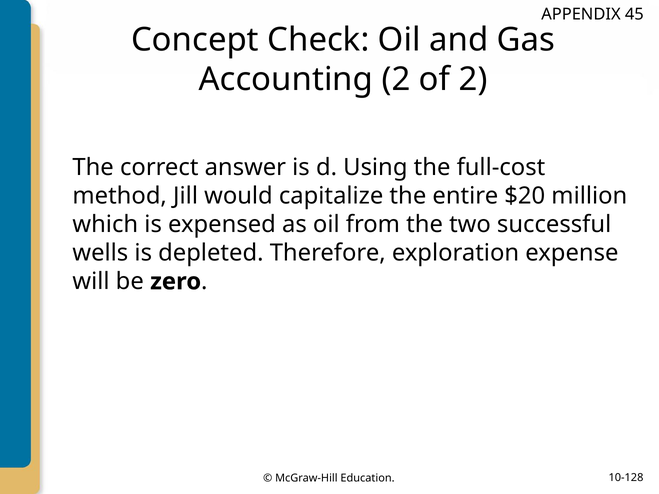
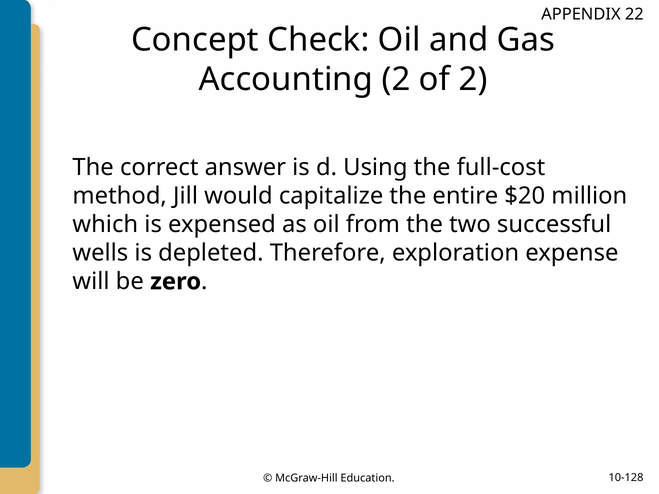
45: 45 -> 22
